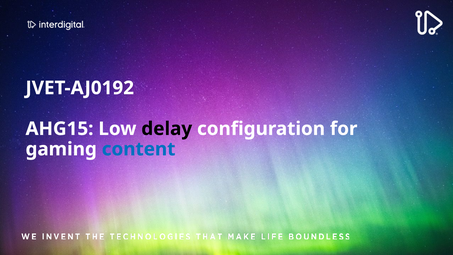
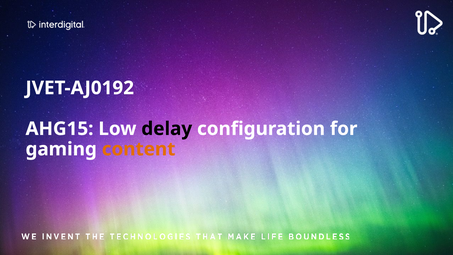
content colour: blue -> orange
